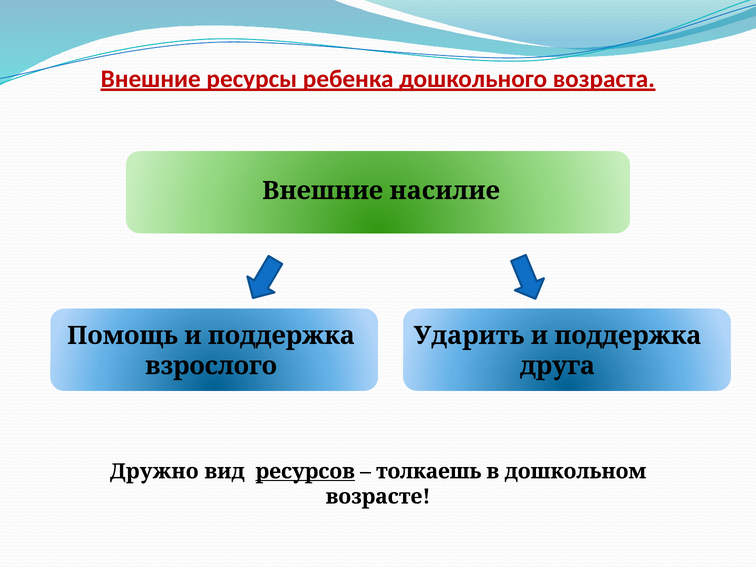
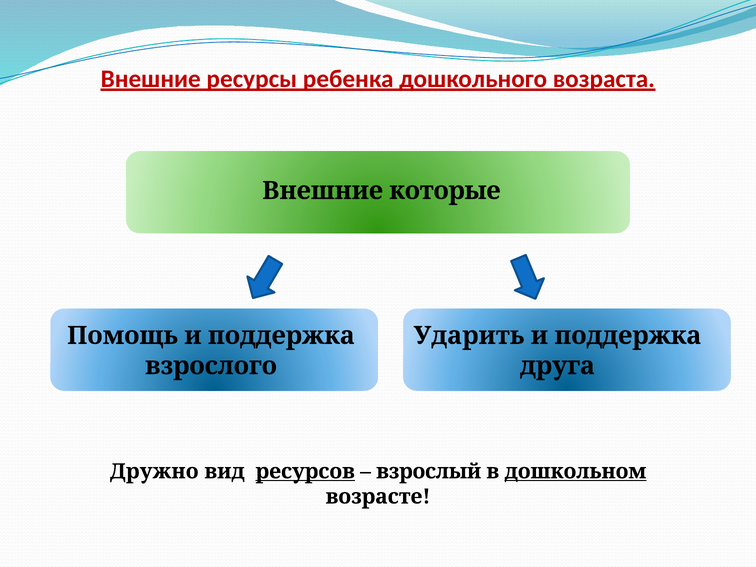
насилие: насилие -> которые
толкаешь: толкаешь -> взрослый
дошкольном underline: none -> present
